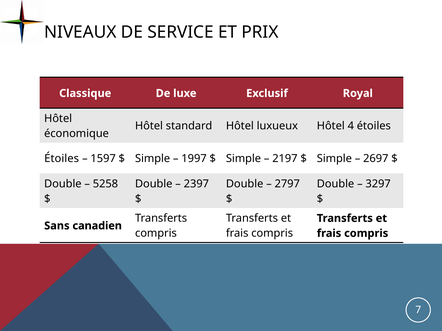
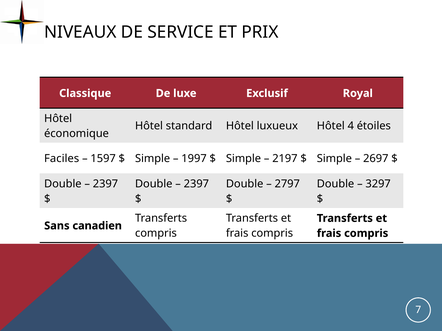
Étoiles at (62, 159): Étoiles -> Faciles
5258 at (105, 184): 5258 -> 2397
